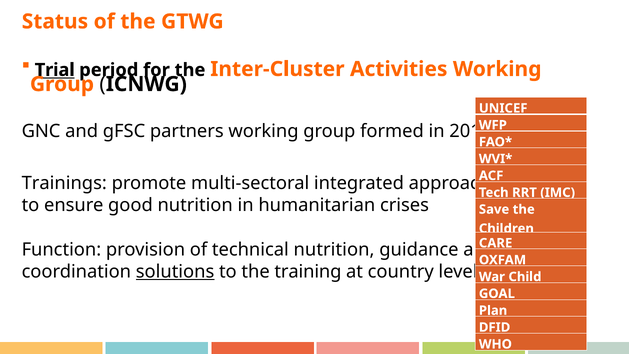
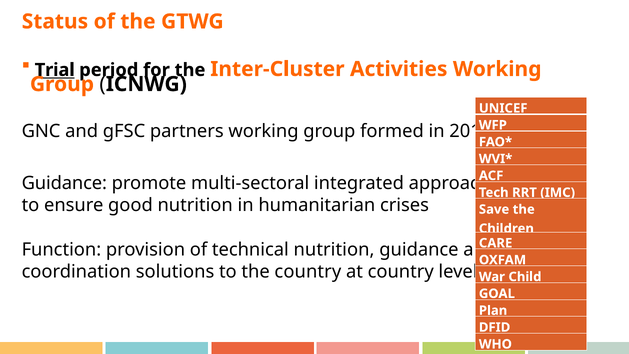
Trainings at (64, 183): Trainings -> Guidance
solutions underline: present -> none
the training: training -> country
